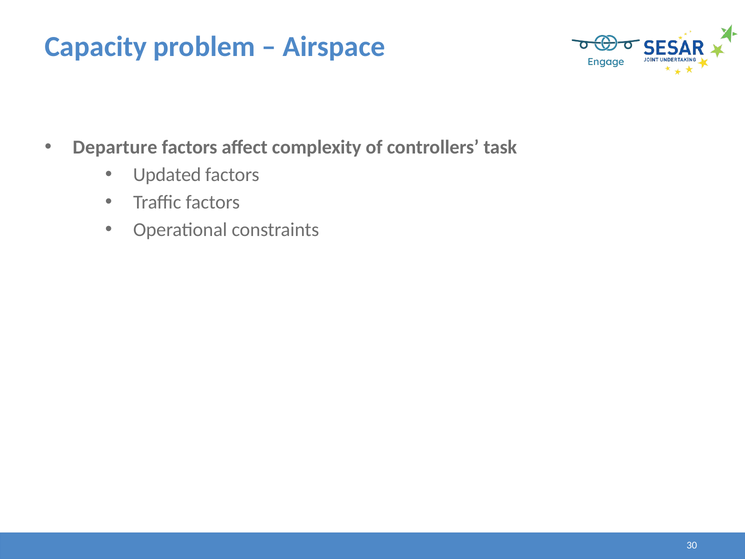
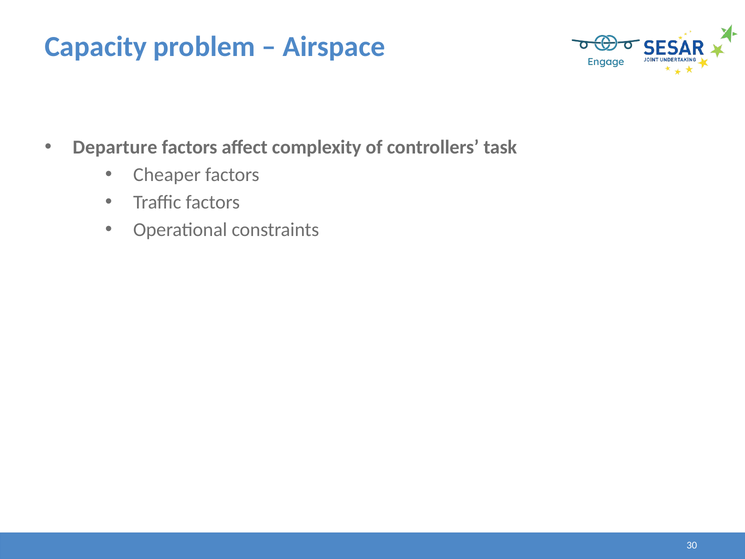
Updated: Updated -> Cheaper
